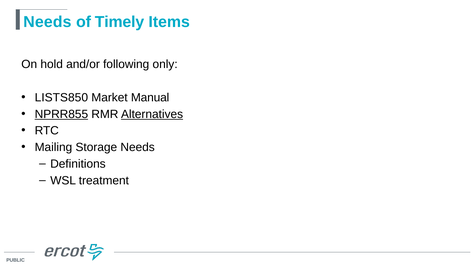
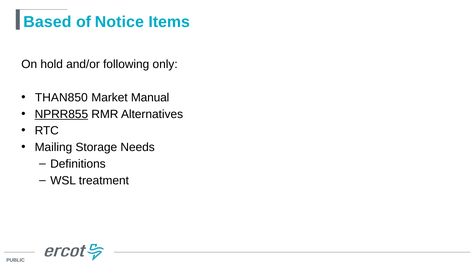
Needs at (47, 22): Needs -> Based
Timely: Timely -> Notice
LISTS850: LISTS850 -> THAN850
Alternatives underline: present -> none
